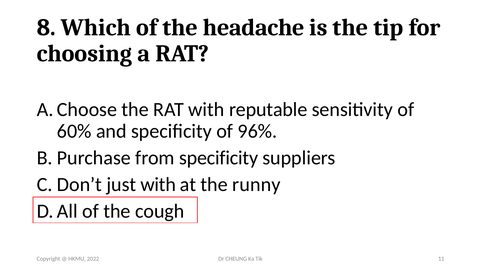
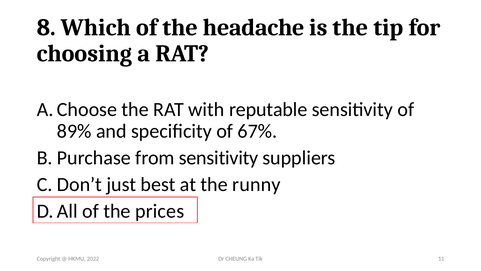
60%: 60% -> 89%
96%: 96% -> 67%
from specificity: specificity -> sensitivity
just with: with -> best
cough: cough -> prices
